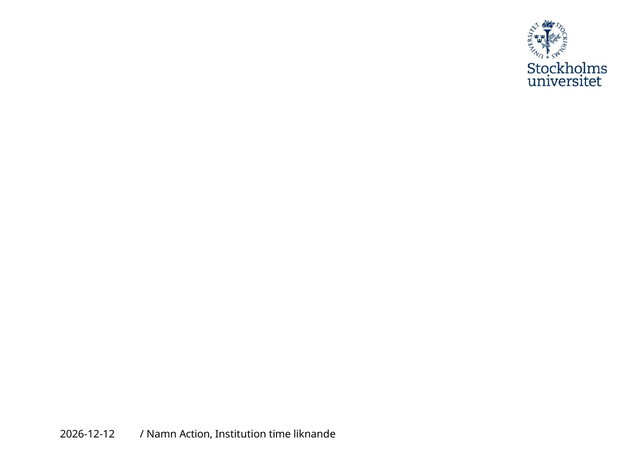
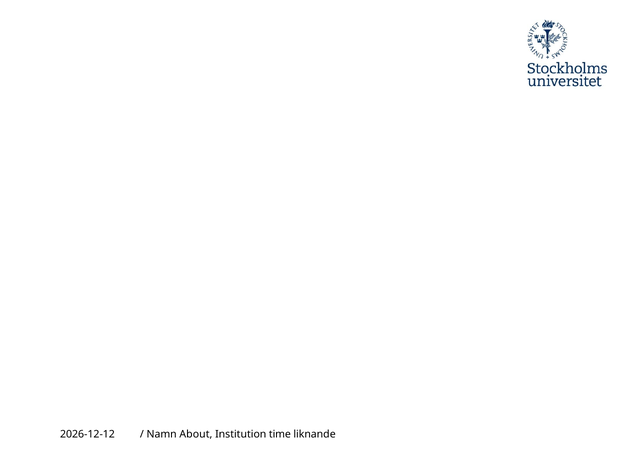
Action: Action -> About
